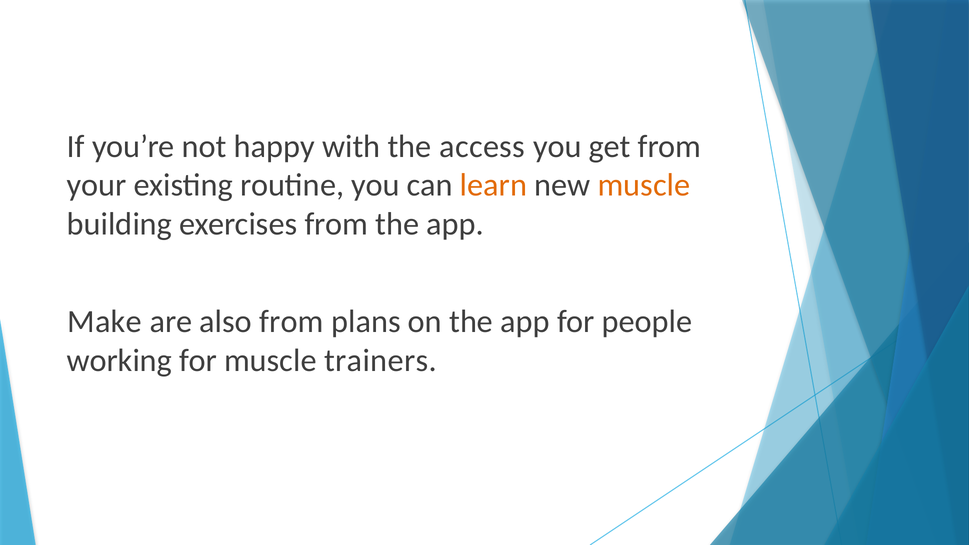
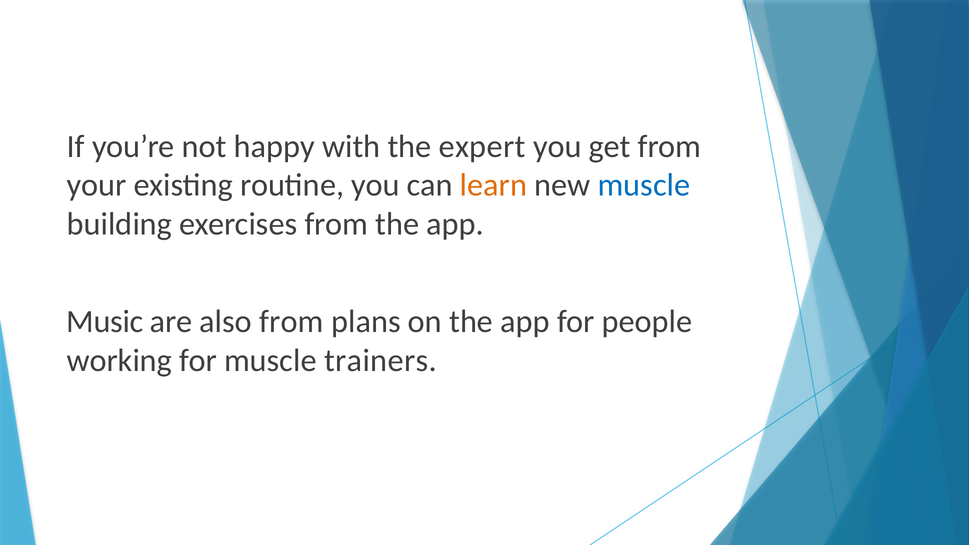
access: access -> expert
muscle at (644, 185) colour: orange -> blue
Make: Make -> Music
